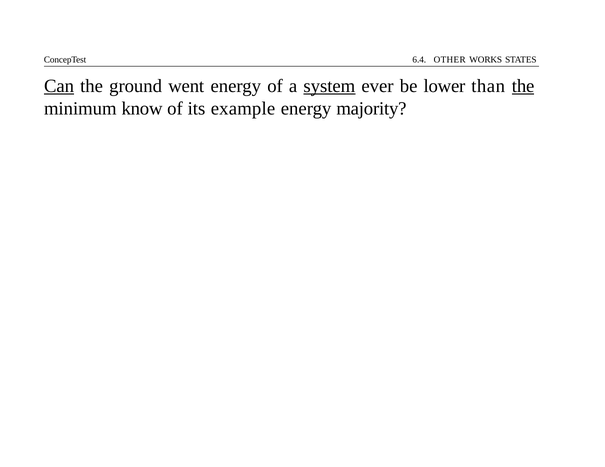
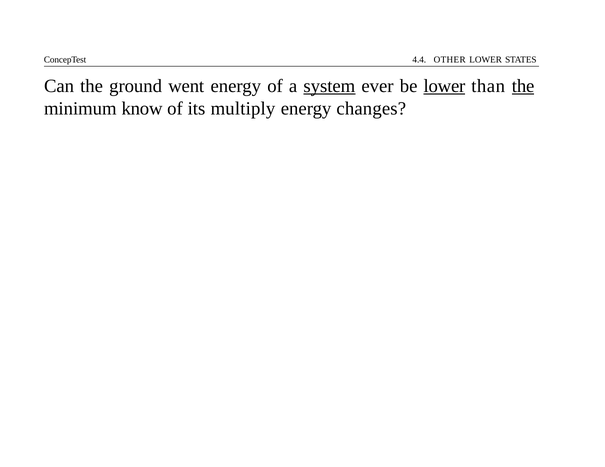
6.4: 6.4 -> 4.4
OTHER WORKS: WORKS -> LOWER
Can underline: present -> none
lower at (444, 86) underline: none -> present
example: example -> multiply
majority: majority -> changes
